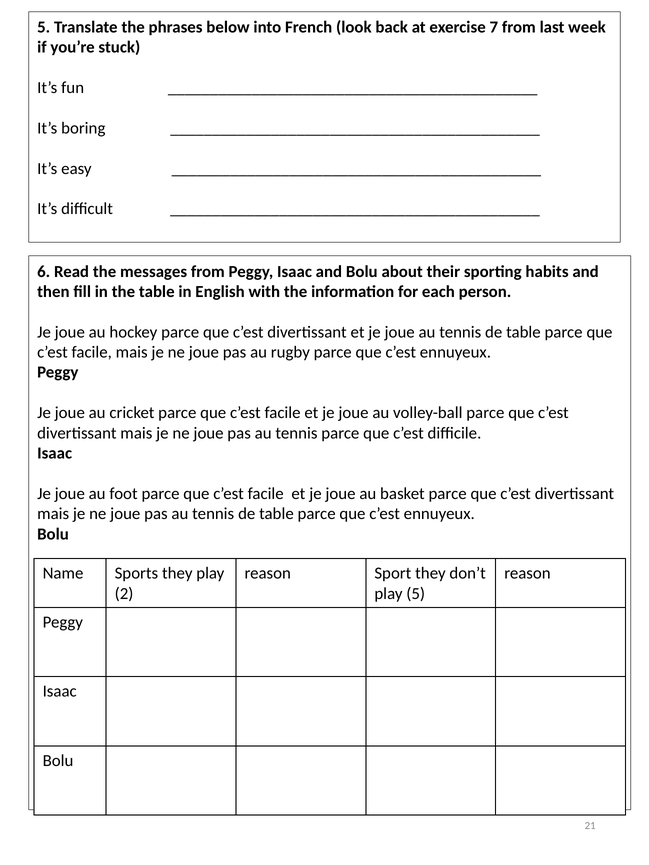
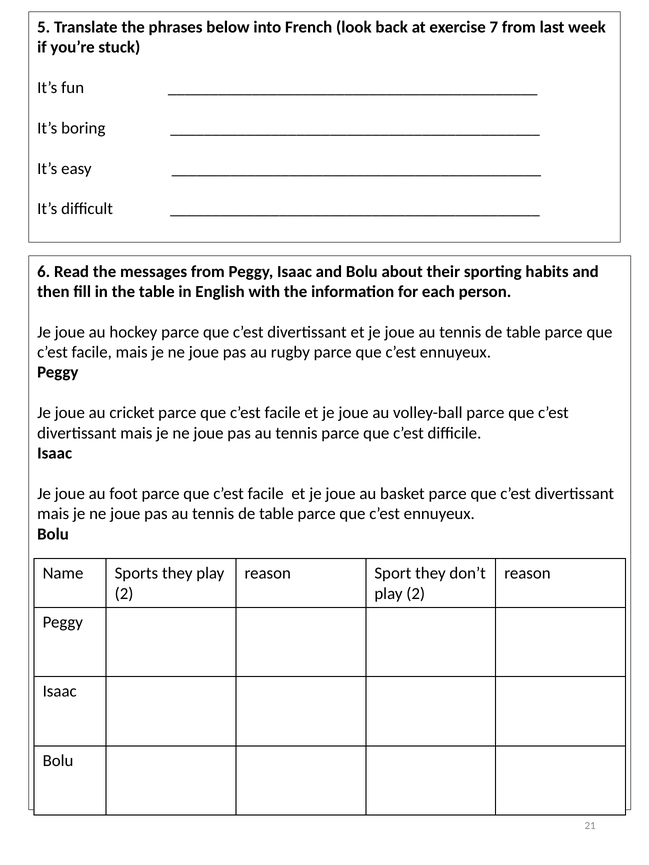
5 at (416, 594): 5 -> 2
